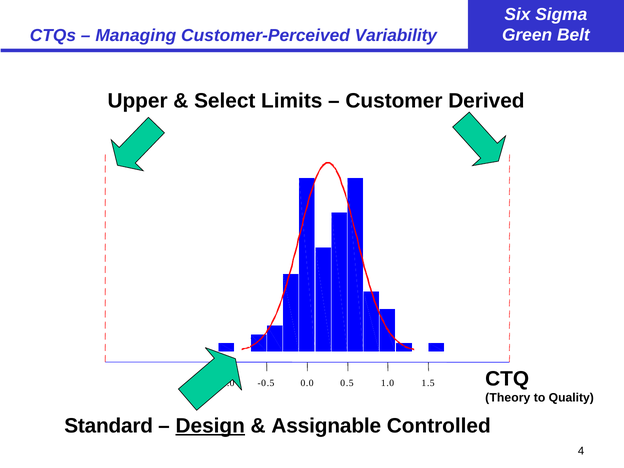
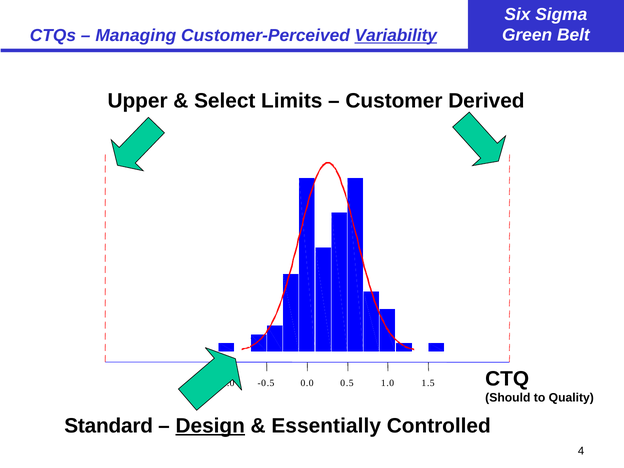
Variability underline: none -> present
Theory: Theory -> Should
Assignable: Assignable -> Essentially
